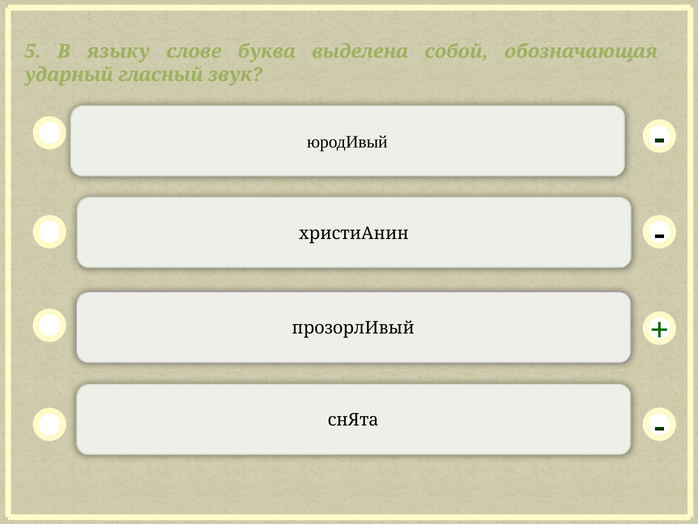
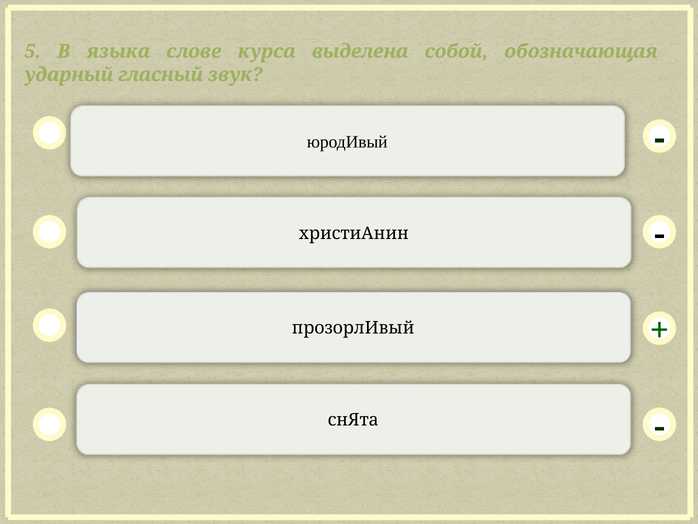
языку: языку -> языка
буква: буква -> курса
